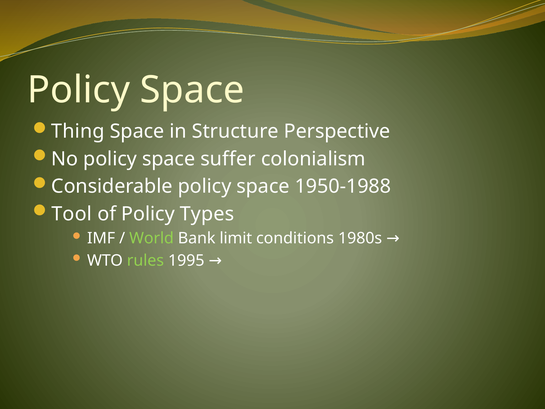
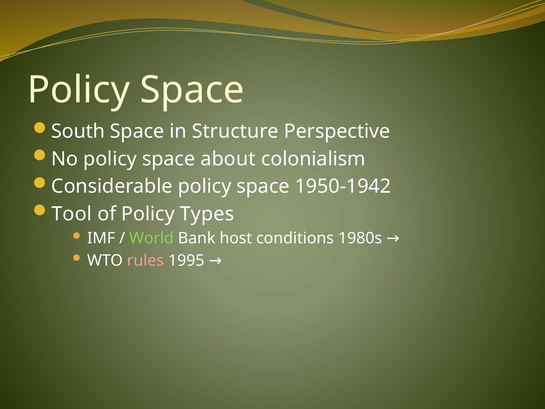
Thing: Thing -> South
suffer: suffer -> about
1950-1988: 1950-1988 -> 1950-1942
limit: limit -> host
rules colour: light green -> pink
